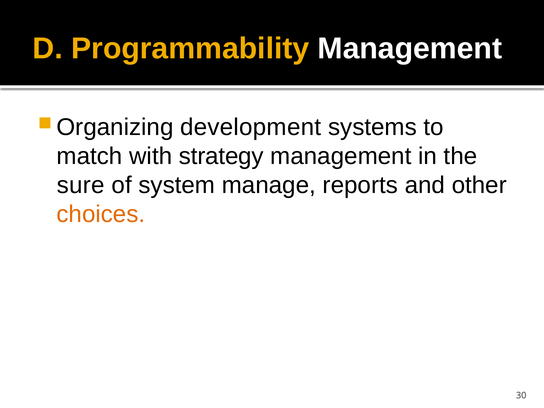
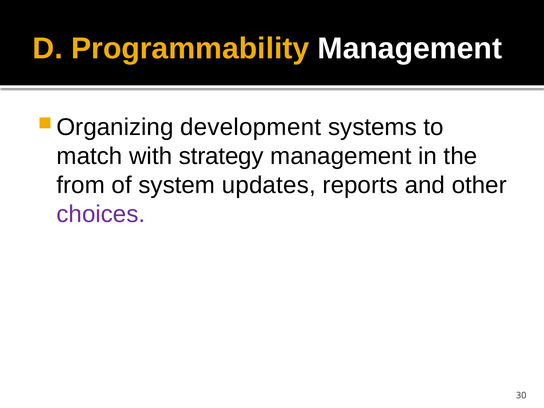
sure: sure -> from
manage: manage -> updates
choices colour: orange -> purple
